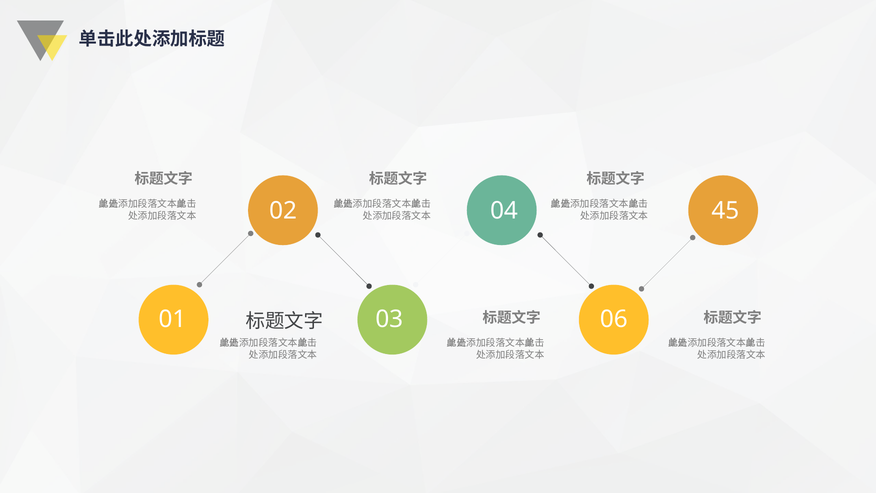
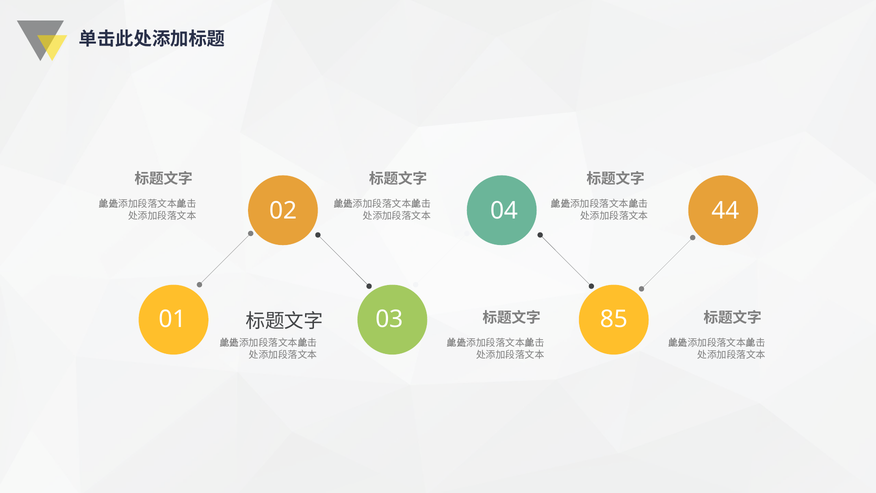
45: 45 -> 44
06: 06 -> 85
